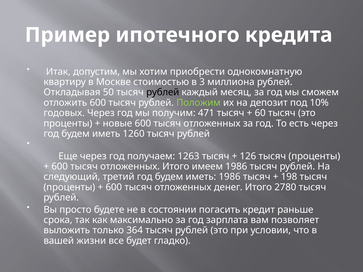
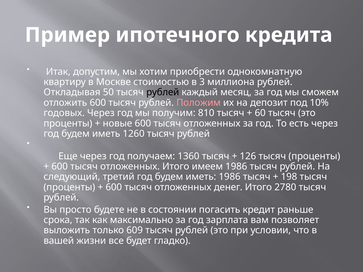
Положим colour: light green -> pink
471: 471 -> 810
1263: 1263 -> 1360
364: 364 -> 609
